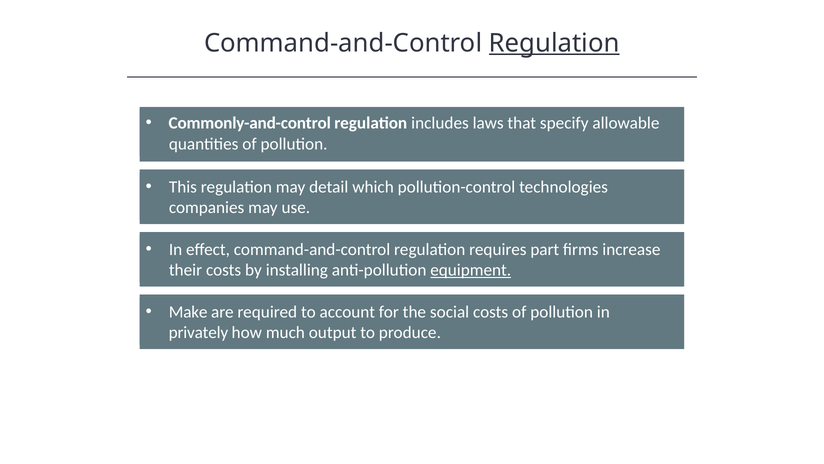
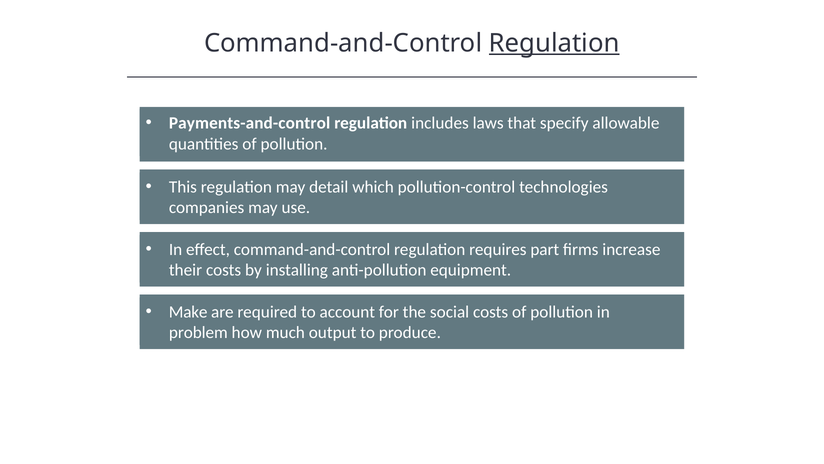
Commonly-and-control: Commonly-and-control -> Payments-and-control
equipment underline: present -> none
privately: privately -> problem
